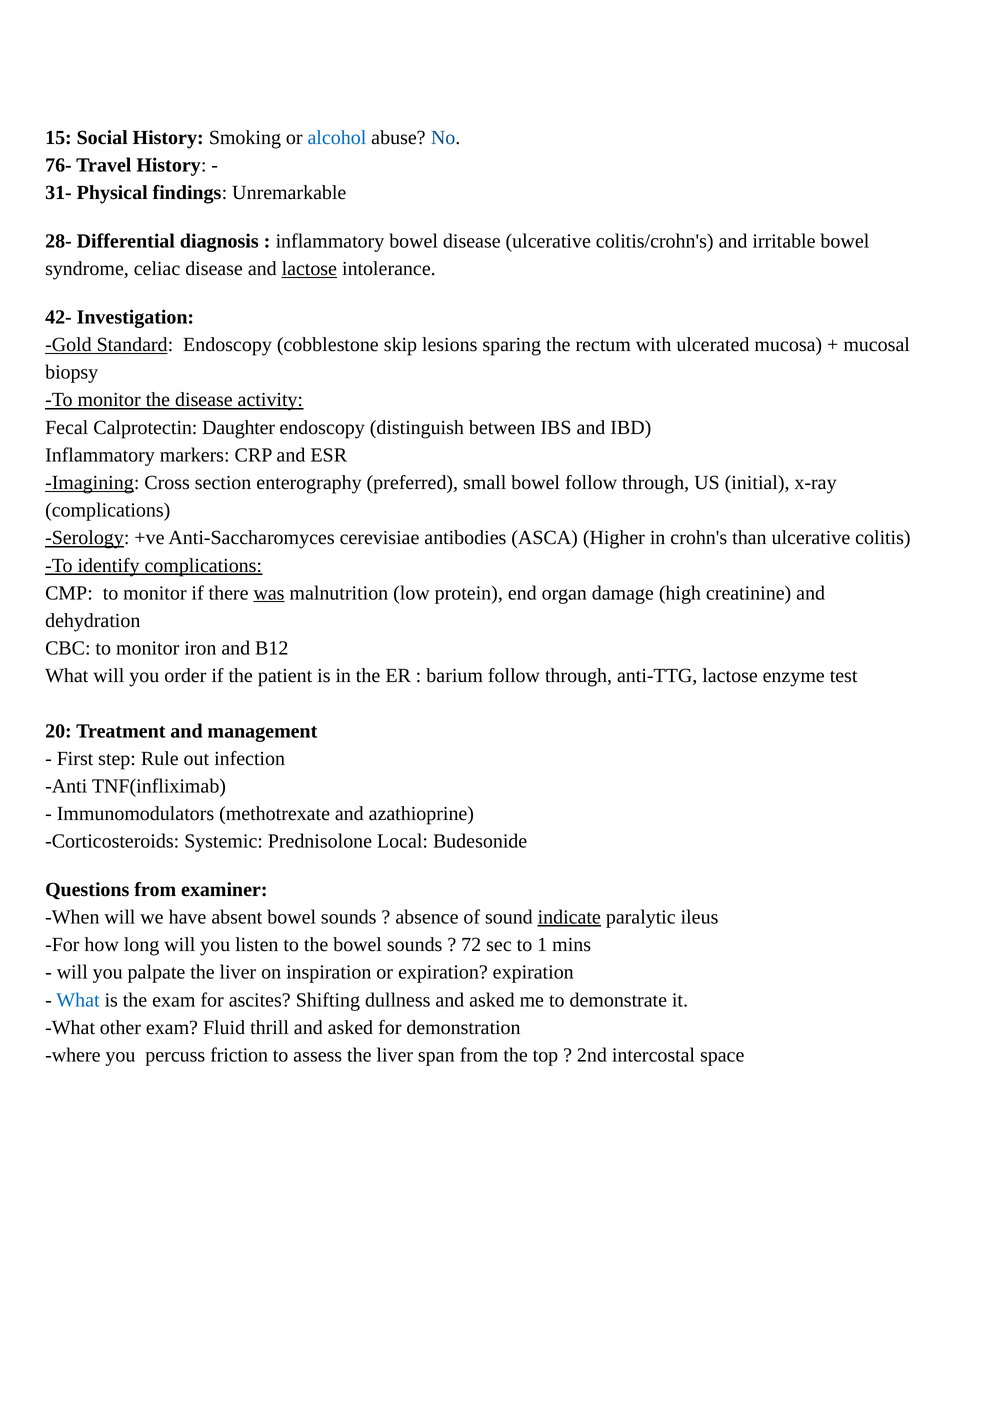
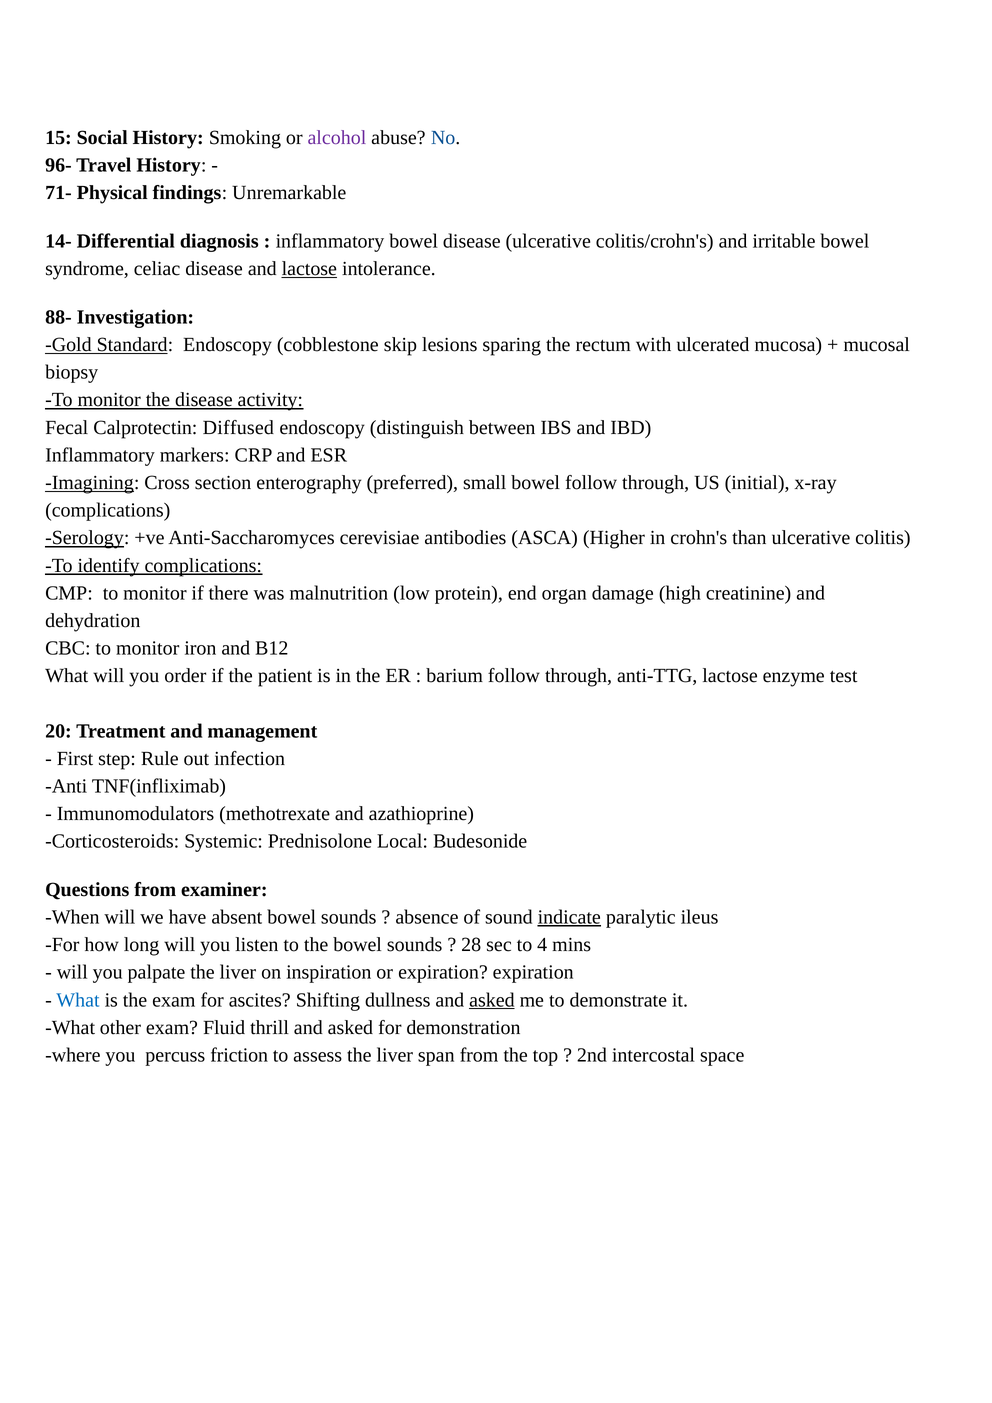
alcohol colour: blue -> purple
76-: 76- -> 96-
31-: 31- -> 71-
28-: 28- -> 14-
42-: 42- -> 88-
Daughter: Daughter -> Diffused
was underline: present -> none
72: 72 -> 28
1: 1 -> 4
asked at (492, 1000) underline: none -> present
